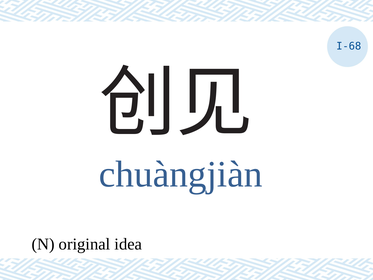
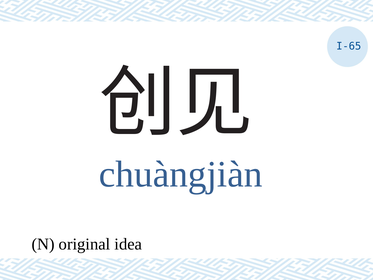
I-68: I-68 -> I-65
